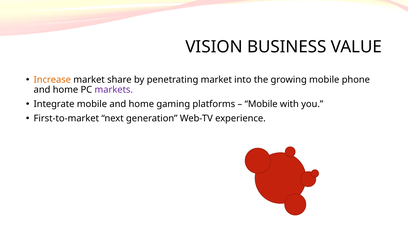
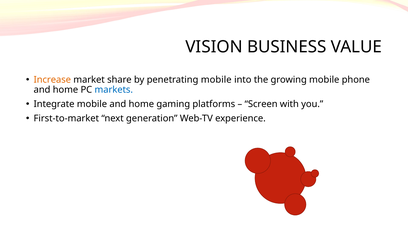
penetrating market: market -> mobile
markets colour: purple -> blue
Mobile at (261, 104): Mobile -> Screen
